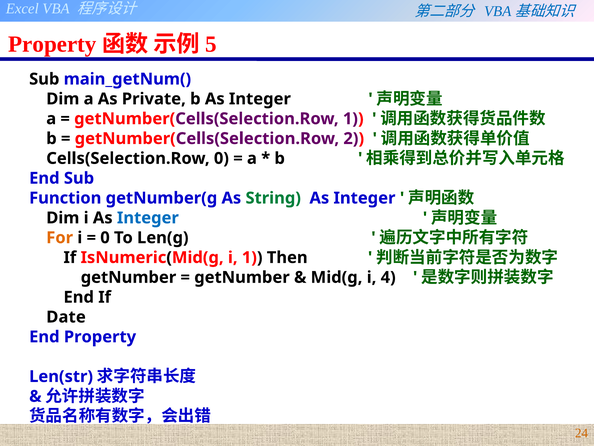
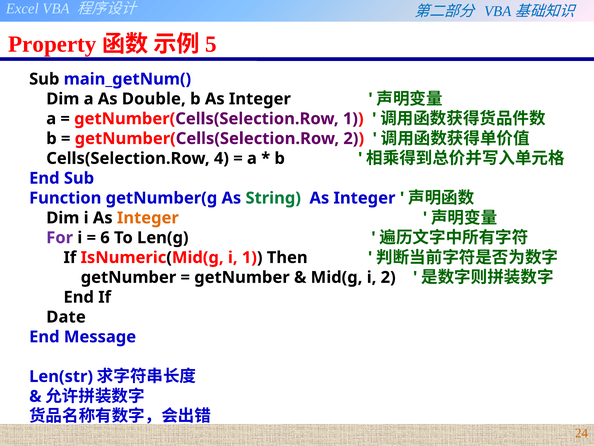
Private: Private -> Double
Cells(Selection.Row 0: 0 -> 4
Integer at (148, 218) colour: blue -> orange
For colour: orange -> purple
0 at (105, 237): 0 -> 6
i 4: 4 -> 2
End Property: Property -> Message
